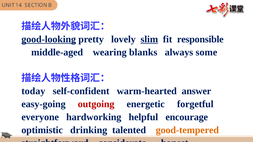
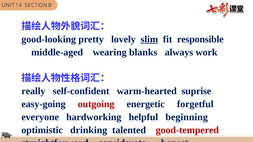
good-looking underline: present -> none
some: some -> work
today: today -> really
answer: answer -> suprise
encourage: encourage -> beginning
good-tempered colour: orange -> red
